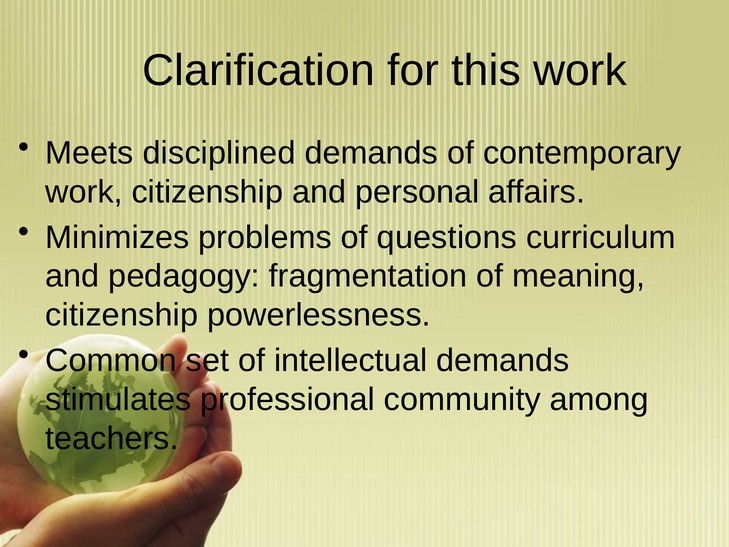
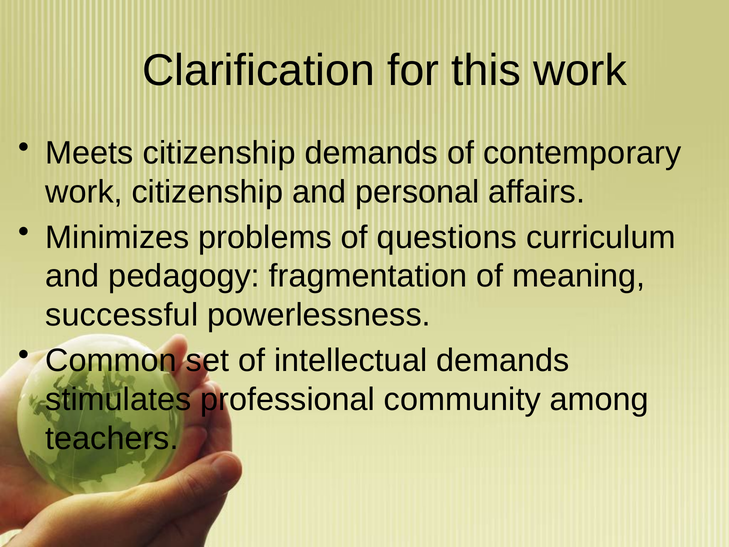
Meets disciplined: disciplined -> citizenship
citizenship at (122, 315): citizenship -> successful
